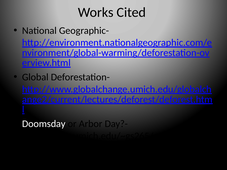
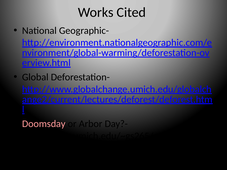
Doomsday colour: white -> pink
